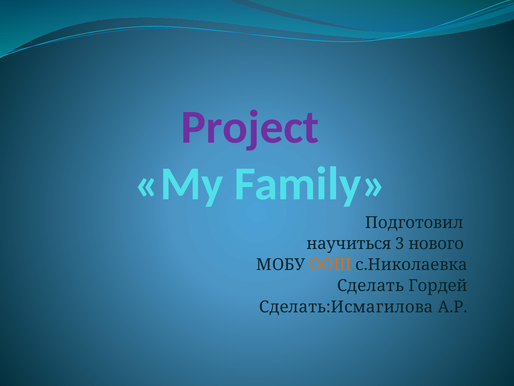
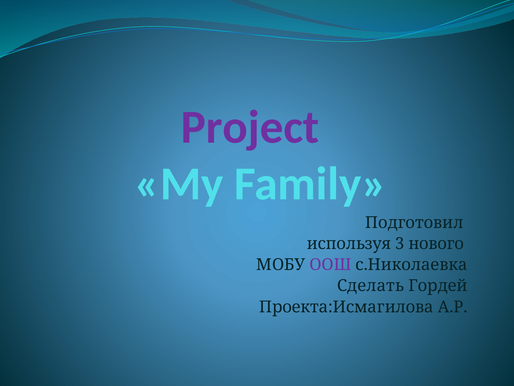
научиться: научиться -> используя
ООШ colour: orange -> purple
Сделать:Исмагилова: Сделать:Исмагилова -> Проекта:Исмагилова
